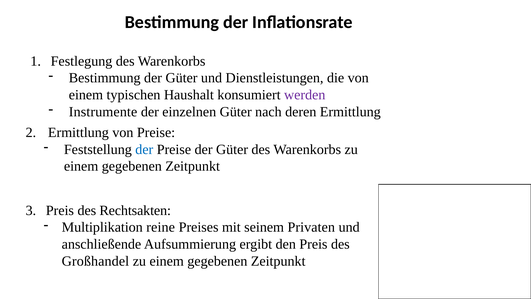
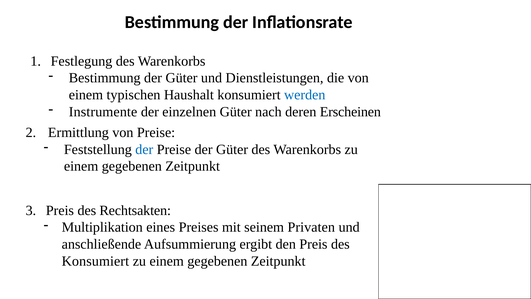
werden colour: purple -> blue
deren Ermittlung: Ermittlung -> Erscheinen
reine: reine -> eines
Großhandel at (95, 261): Großhandel -> Konsumiert
